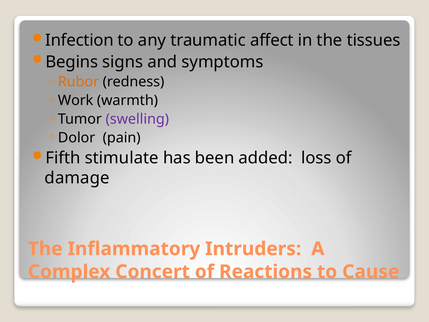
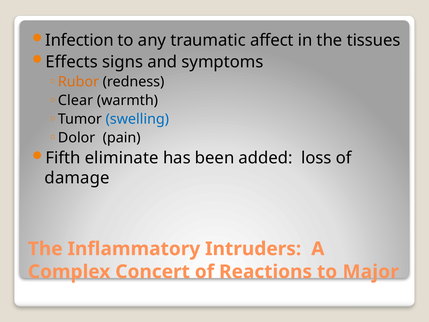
Begins: Begins -> Effects
Work: Work -> Clear
swelling colour: purple -> blue
stimulate: stimulate -> eliminate
Cause: Cause -> Major
